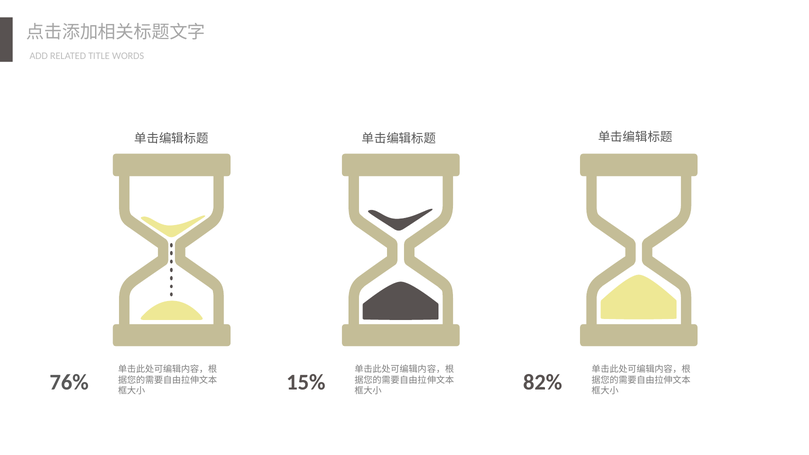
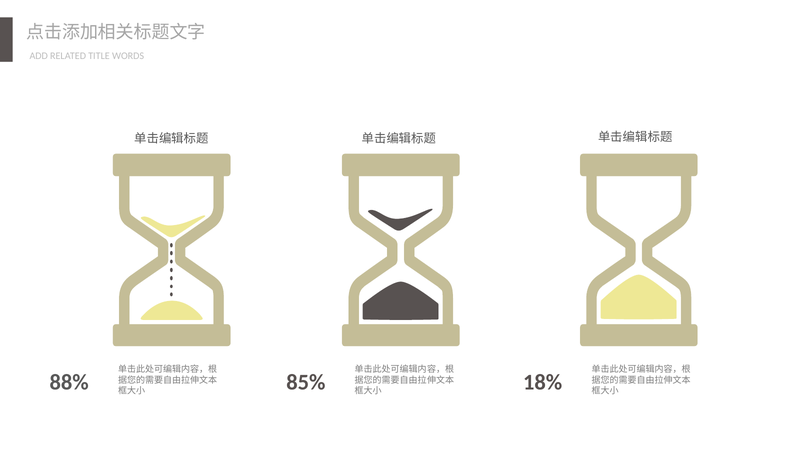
76%: 76% -> 88%
15%: 15% -> 85%
82%: 82% -> 18%
